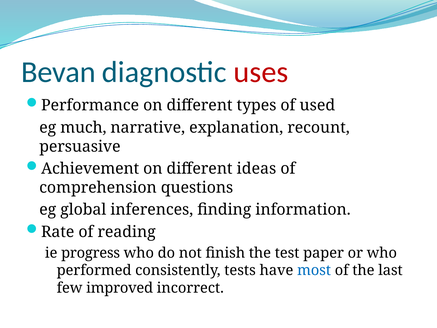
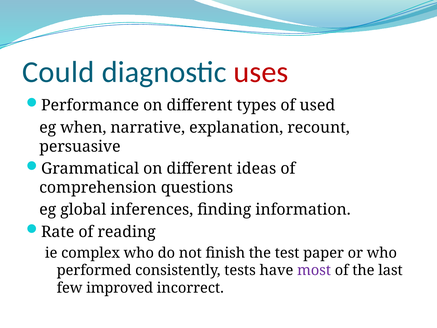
Bevan: Bevan -> Could
much: much -> when
Achievement: Achievement -> Grammatical
progress: progress -> complex
most colour: blue -> purple
